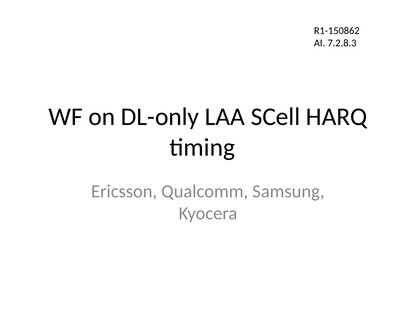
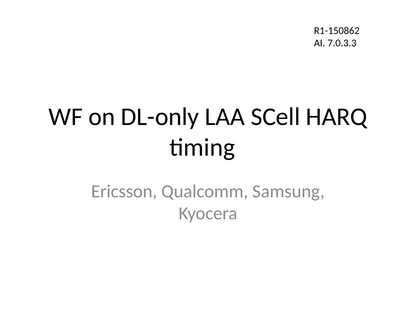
7.2.8.3: 7.2.8.3 -> 7.0.3.3
